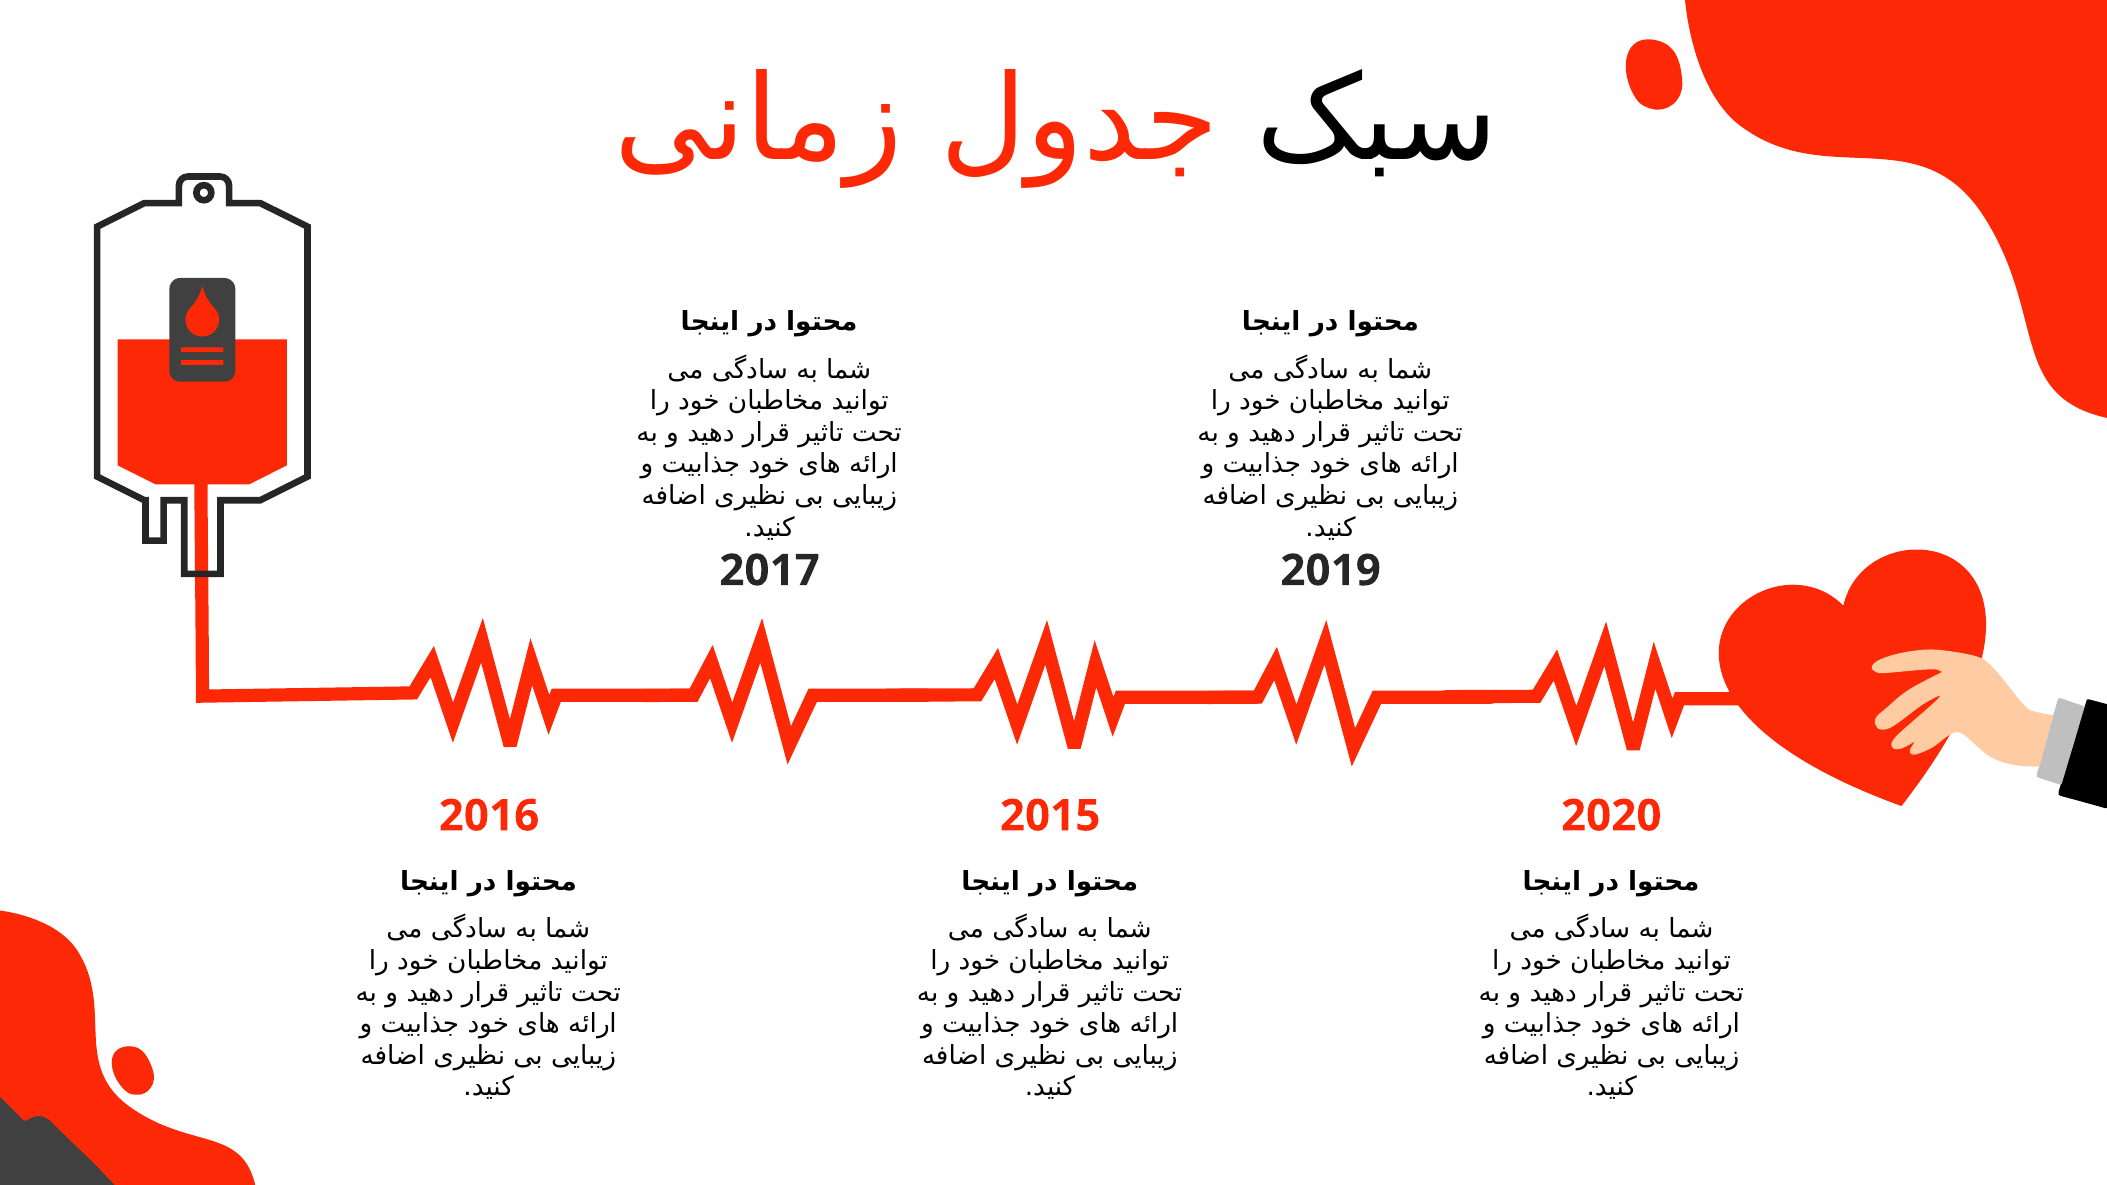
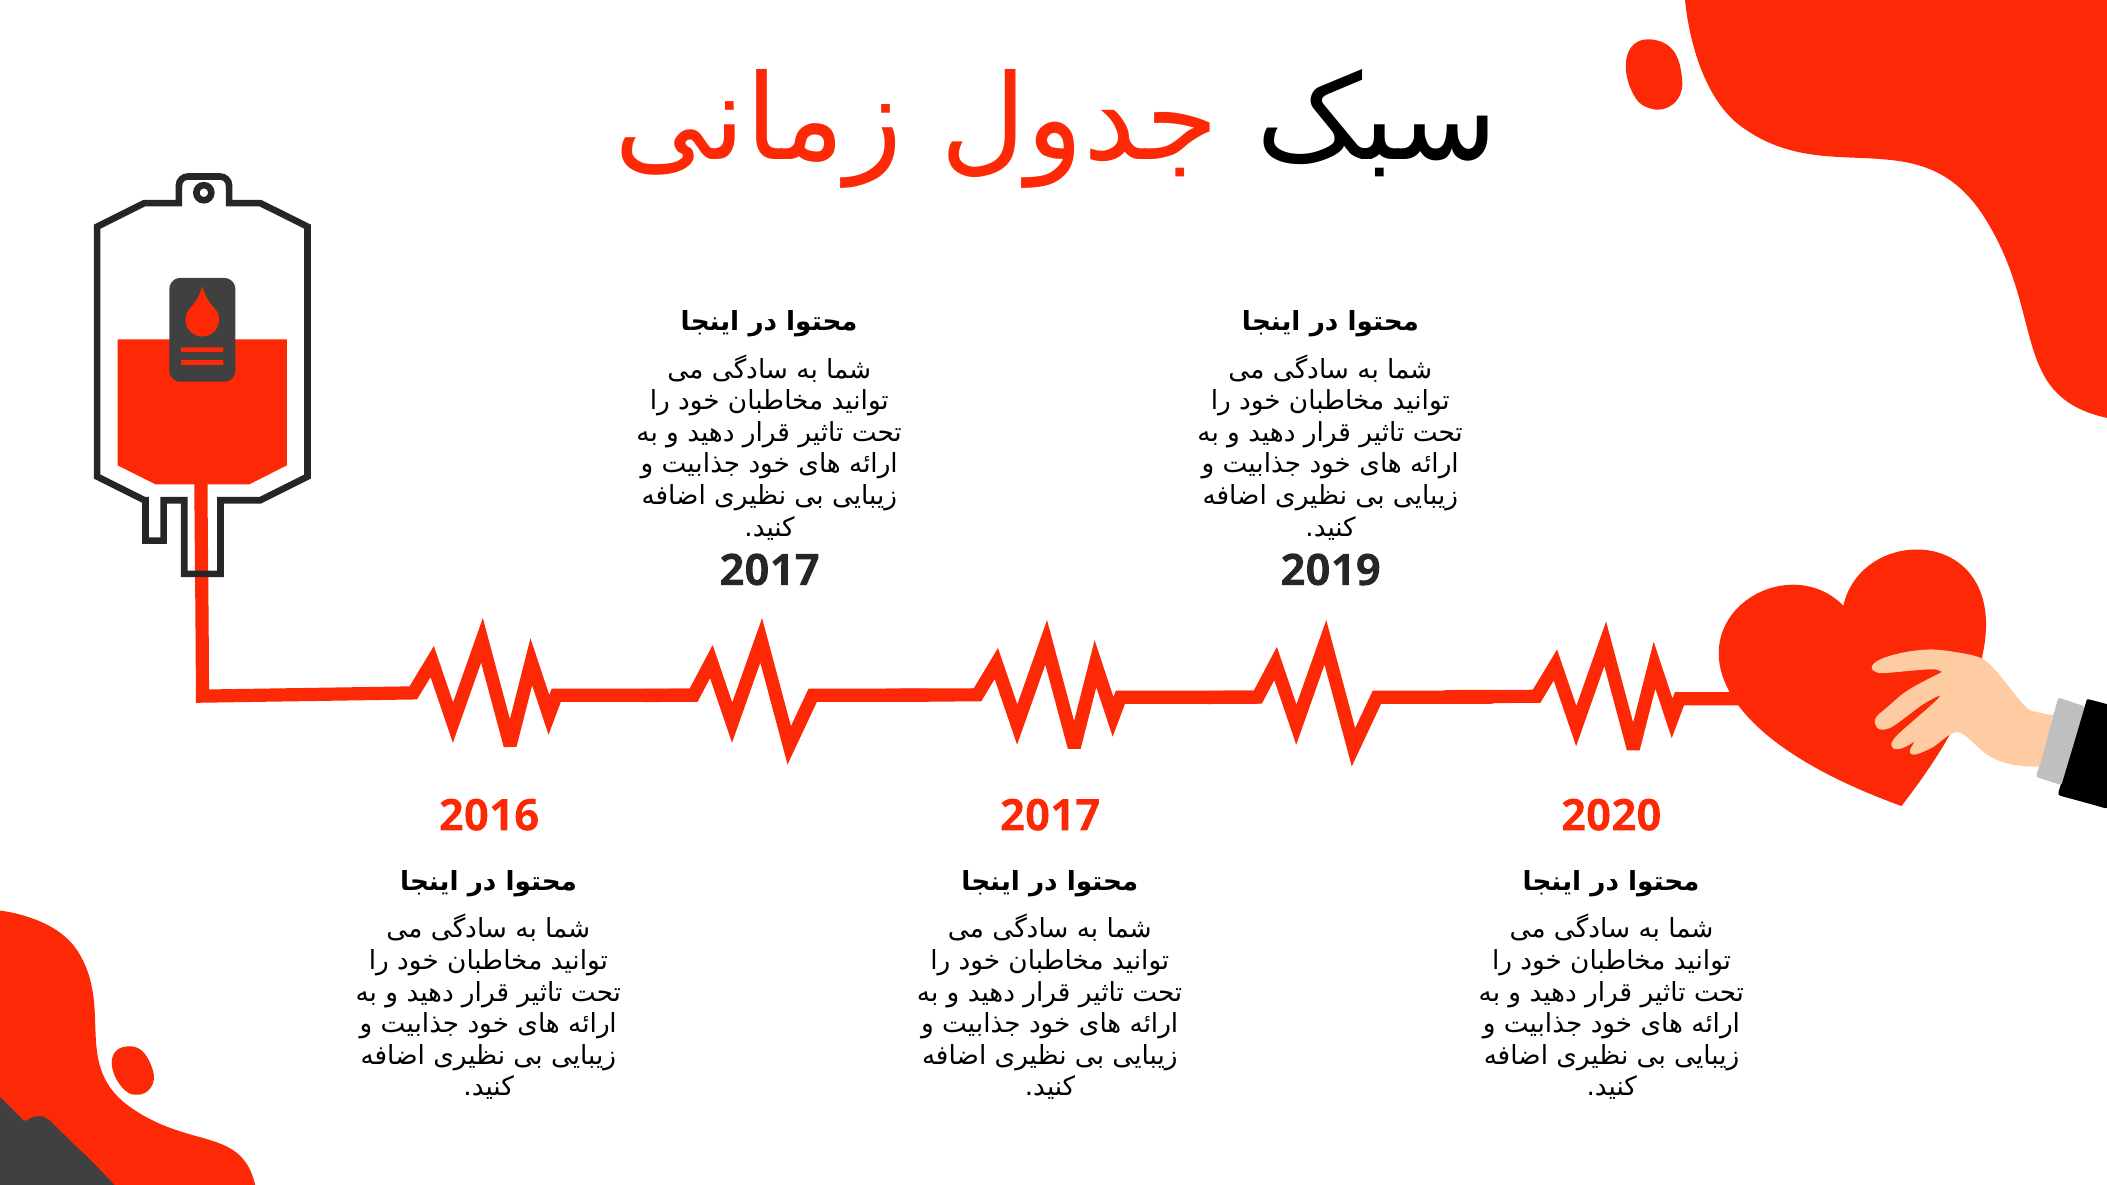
2015 at (1050, 816): 2015 -> 2017
